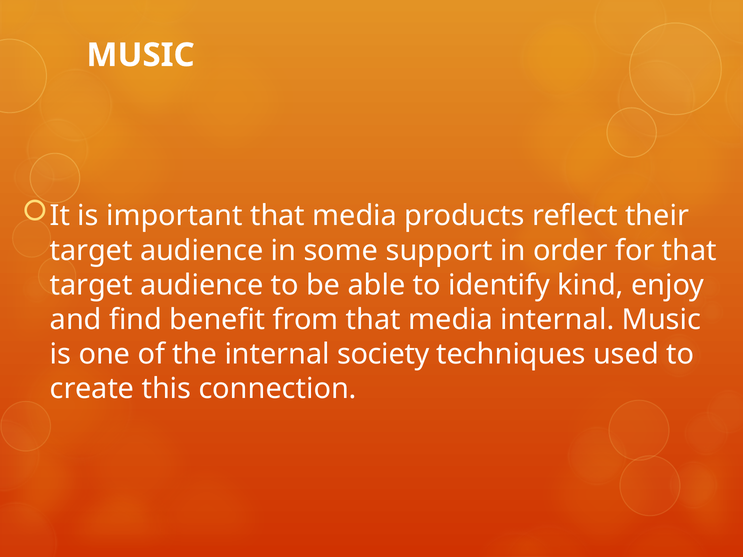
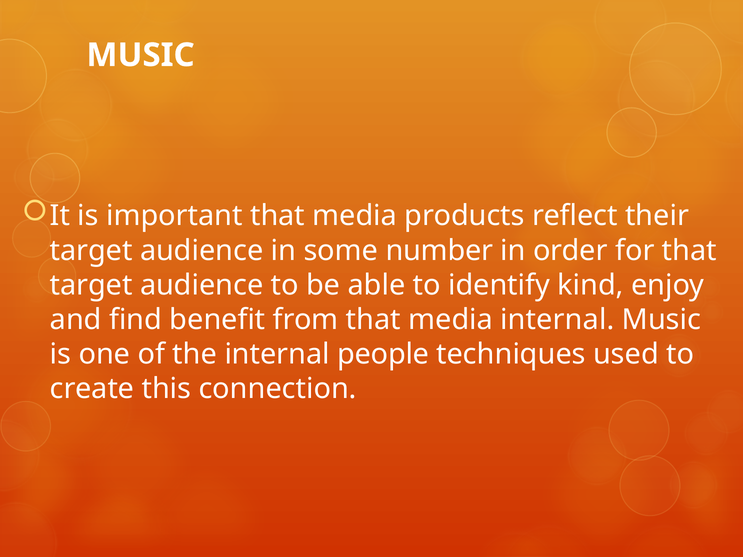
support: support -> number
society: society -> people
